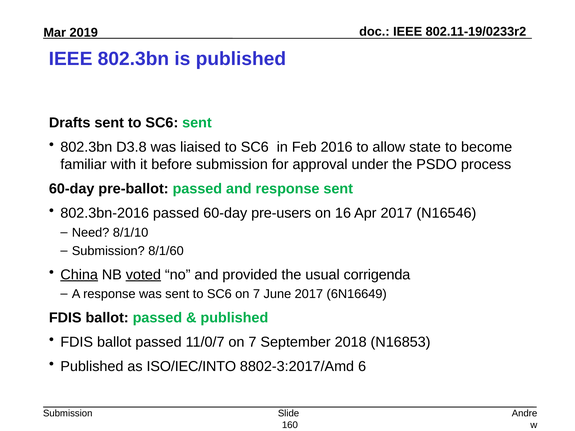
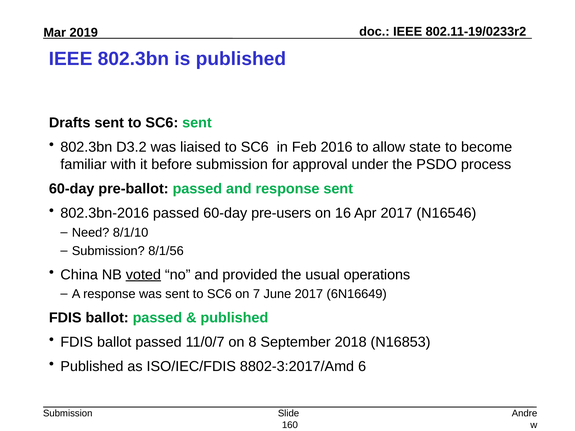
D3.8: D3.8 -> D3.2
8/1/60: 8/1/60 -> 8/1/56
China underline: present -> none
corrigenda: corrigenda -> operations
11/0/7 on 7: 7 -> 8
ISO/IEC/INTO: ISO/IEC/INTO -> ISO/IEC/FDIS
